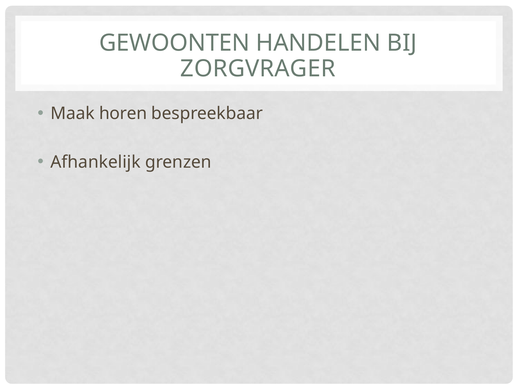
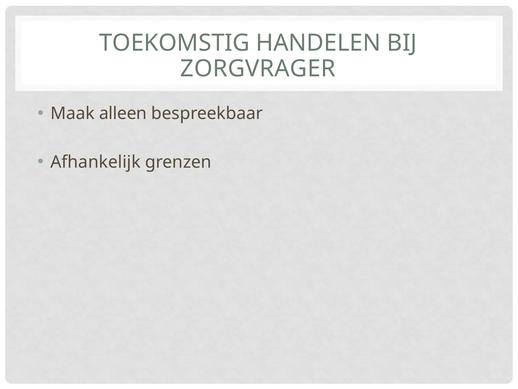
GEWOONTEN: GEWOONTEN -> TOEKOMSTIG
horen: horen -> alleen
